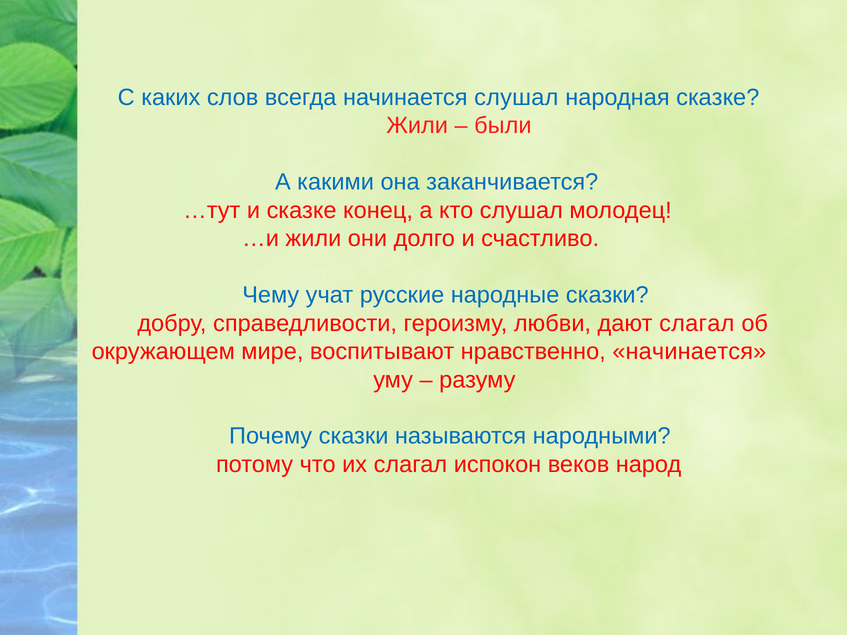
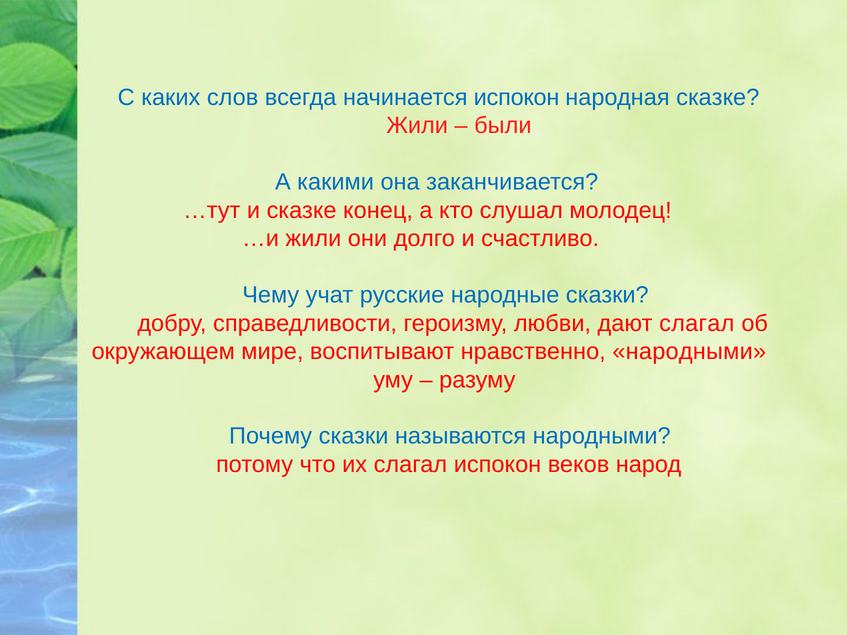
начинается слушал: слушал -> испокон
нравственно начинается: начинается -> народными
